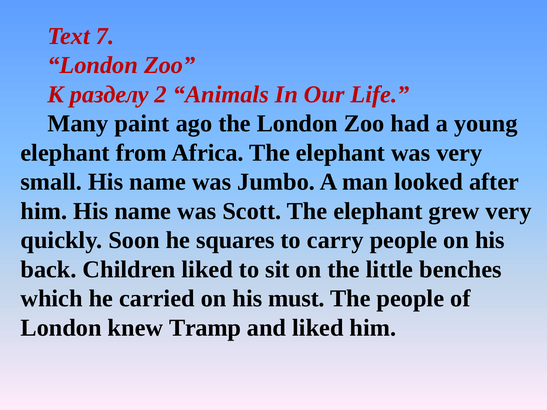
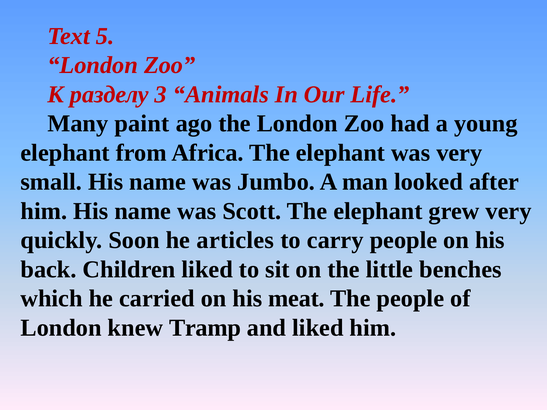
7: 7 -> 5
2: 2 -> 3
squares: squares -> articles
must: must -> meat
